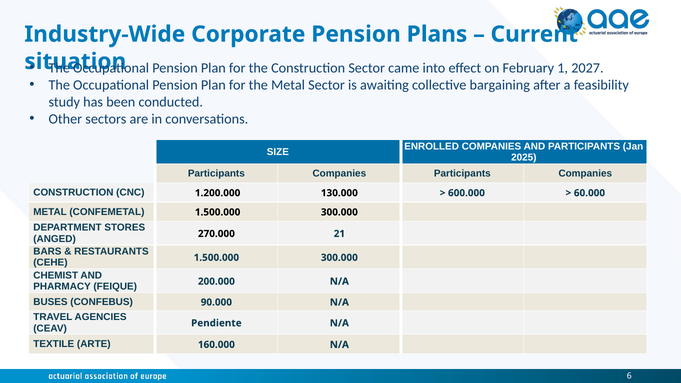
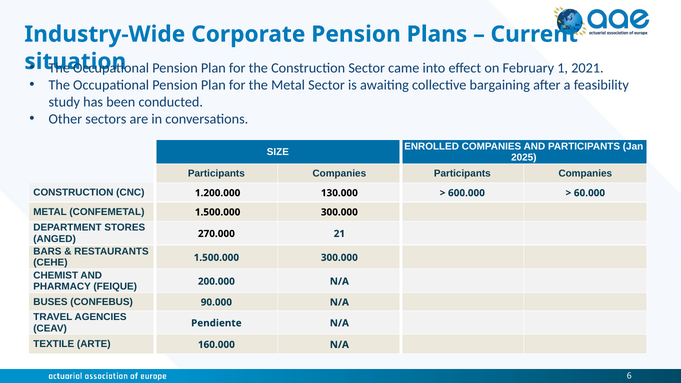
2027: 2027 -> 2021
